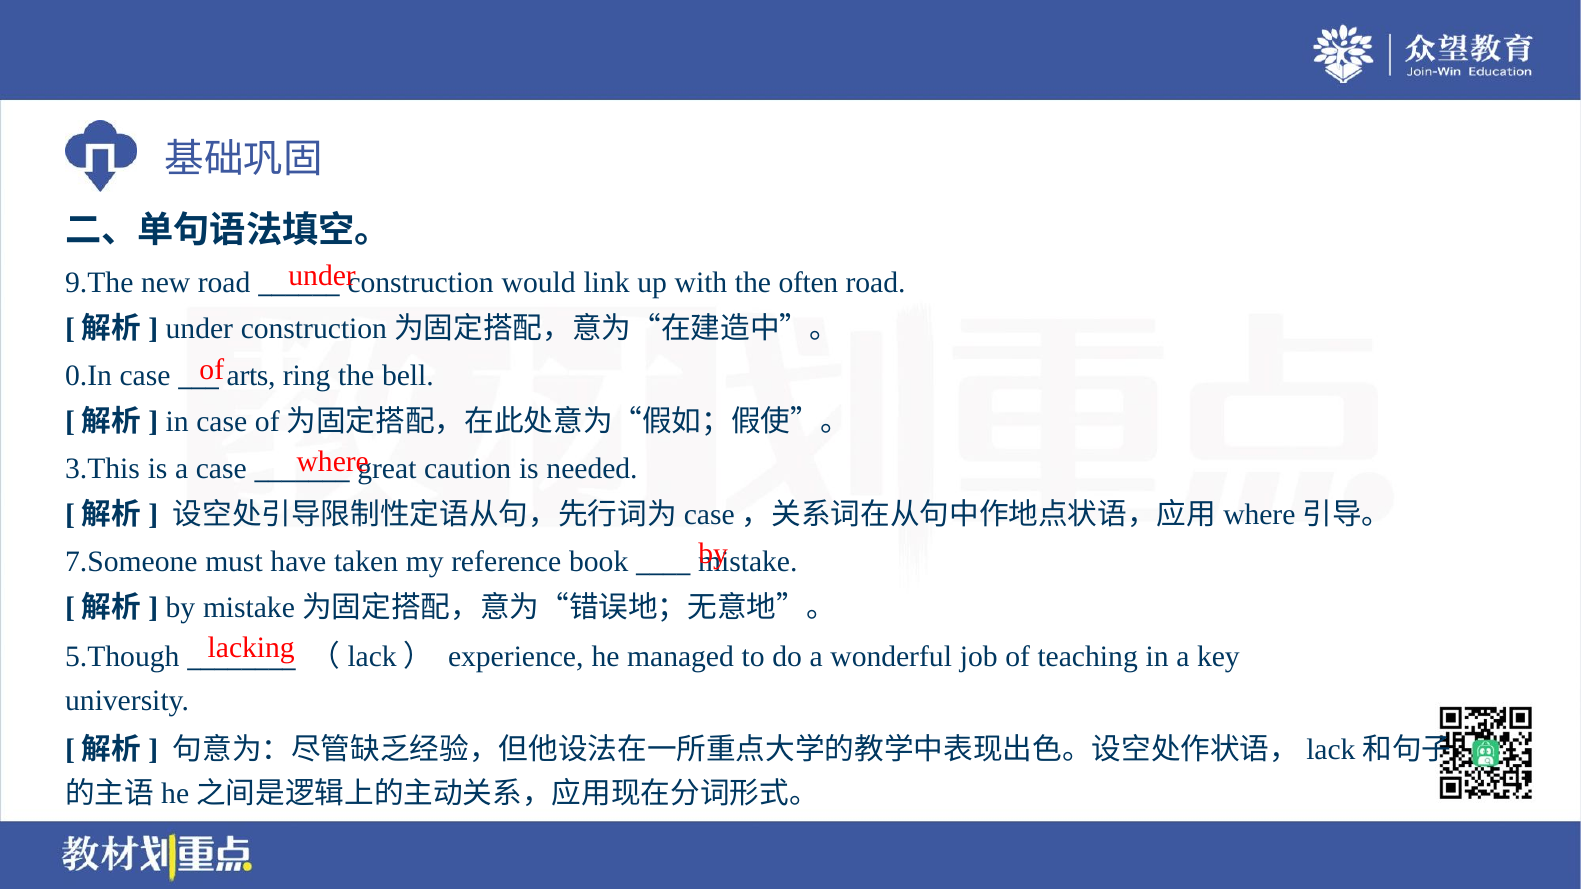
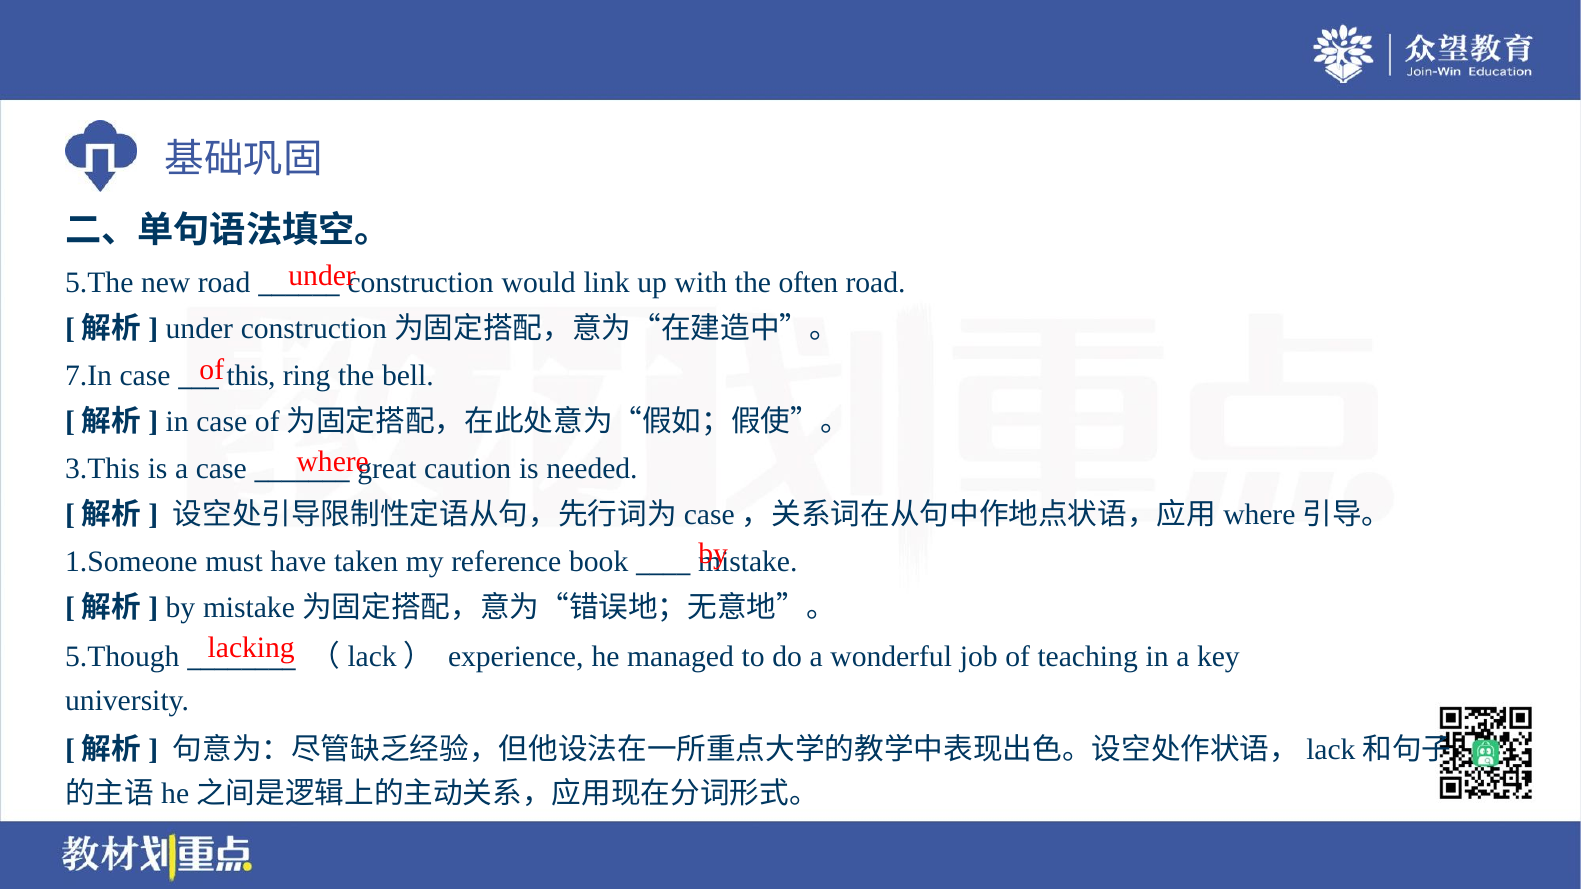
9.The: 9.The -> 5.The
0.In: 0.In -> 7.In
arts: arts -> this
7.Someone: 7.Someone -> 1.Someone
